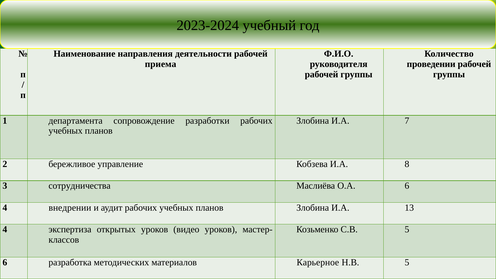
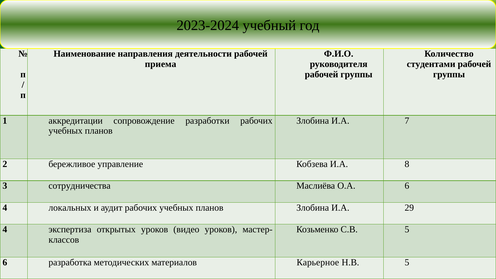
проведении: проведении -> студентами
департамента: департамента -> аккредитации
внедрении: внедрении -> локальных
13: 13 -> 29
